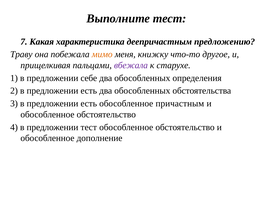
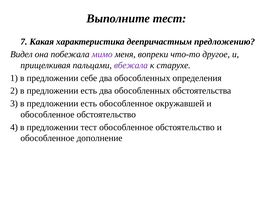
Траву: Траву -> Видел
мимо colour: orange -> purple
книжку: книжку -> вопреки
причастным: причастным -> окружавшей
